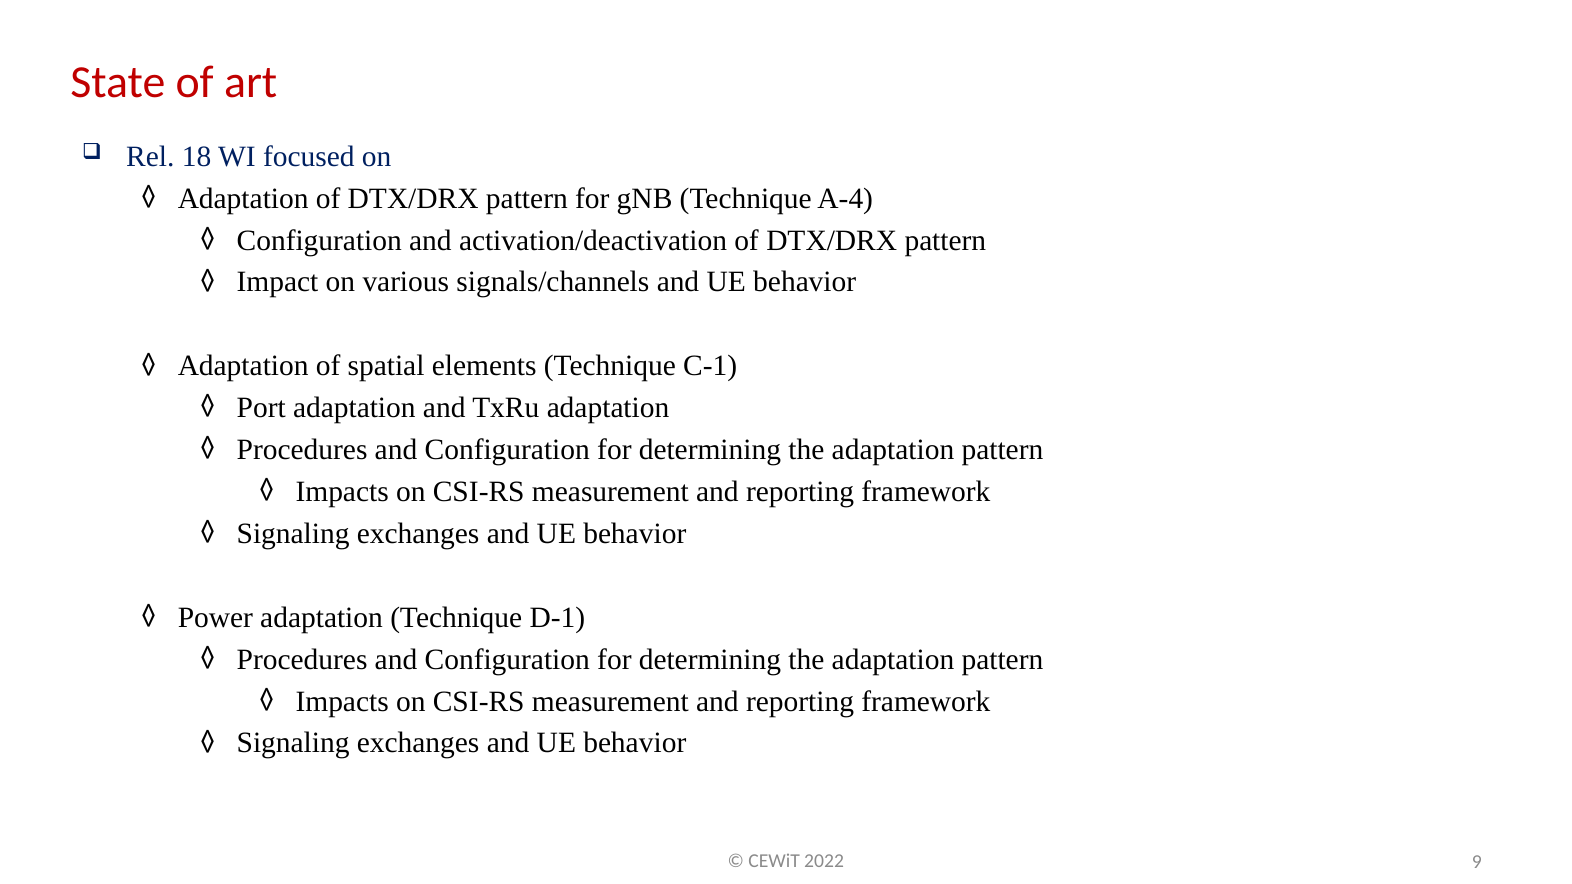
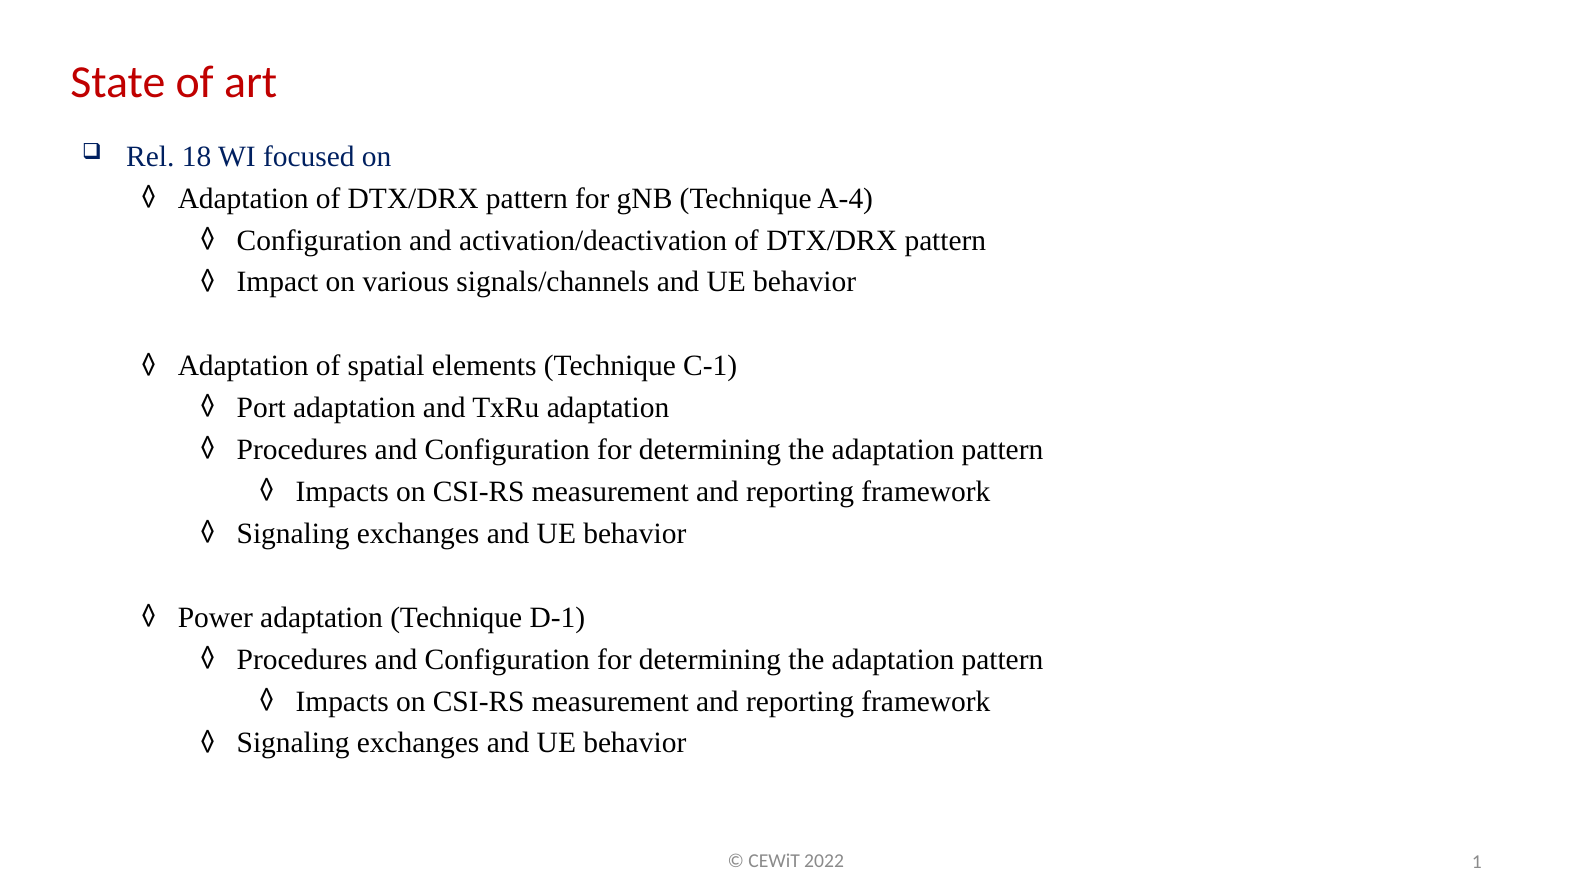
9: 9 -> 1
